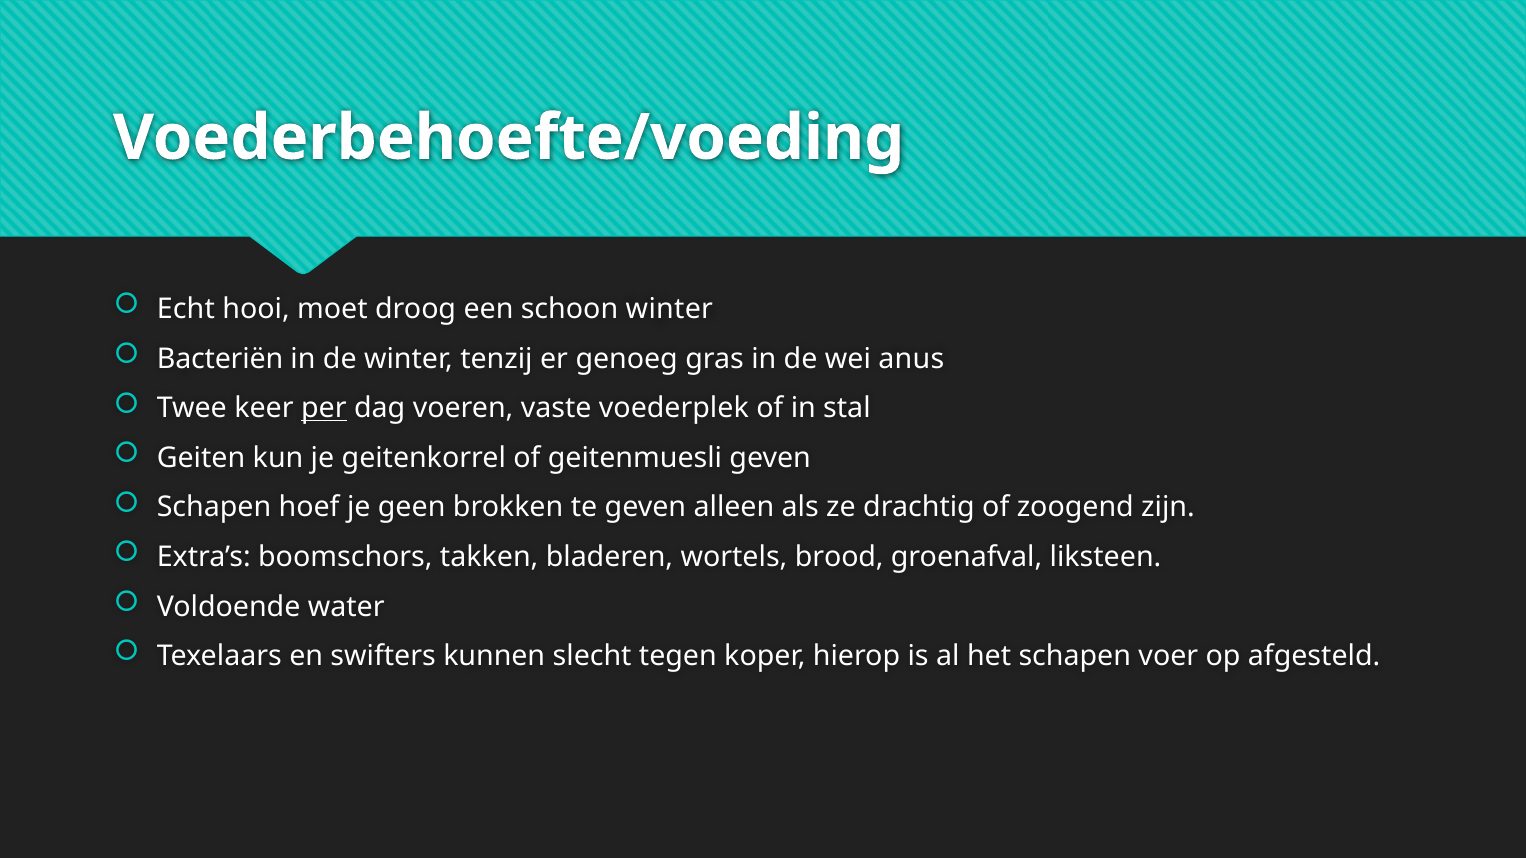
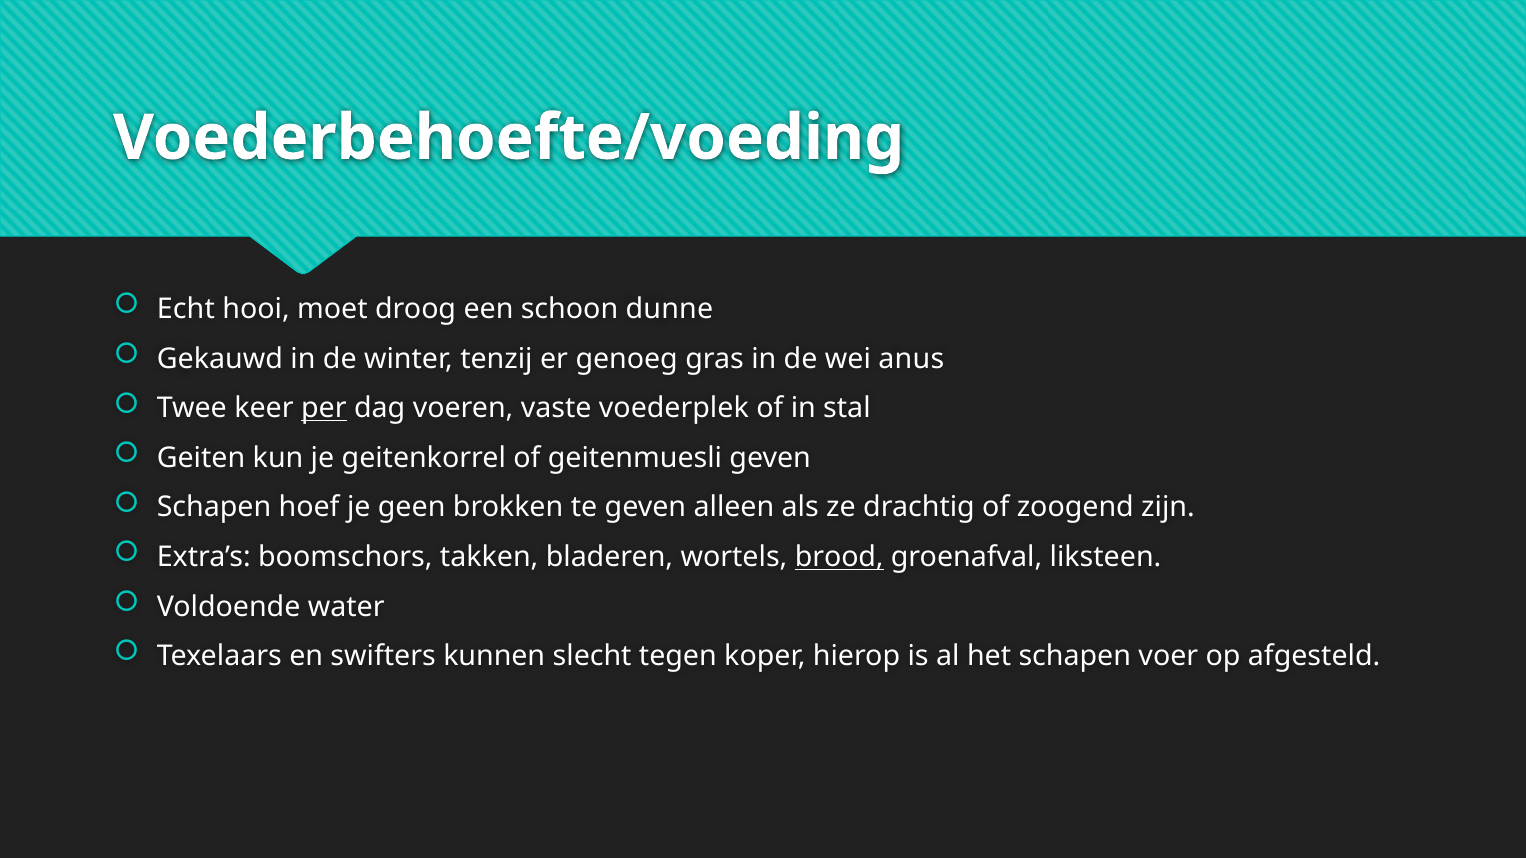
schoon winter: winter -> dunne
Bacteriën: Bacteriën -> Gekauwd
brood underline: none -> present
